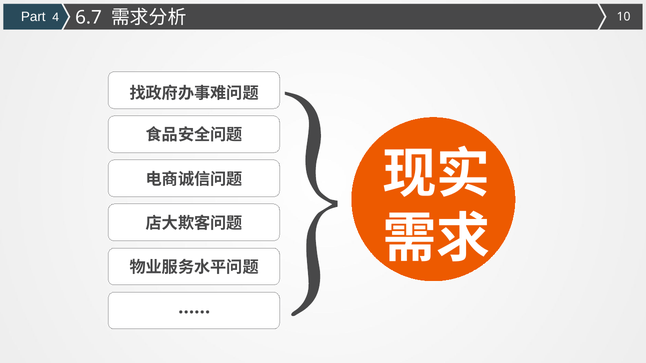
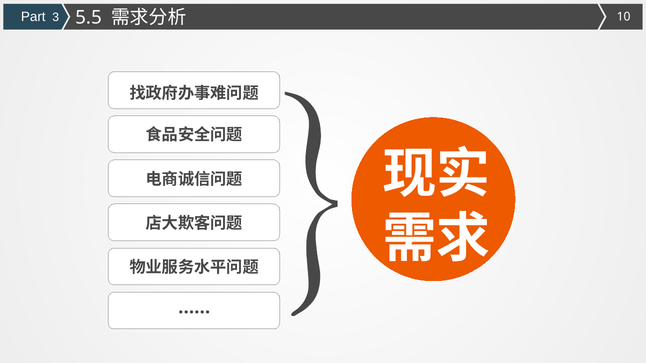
4: 4 -> 3
6.7: 6.7 -> 5.5
